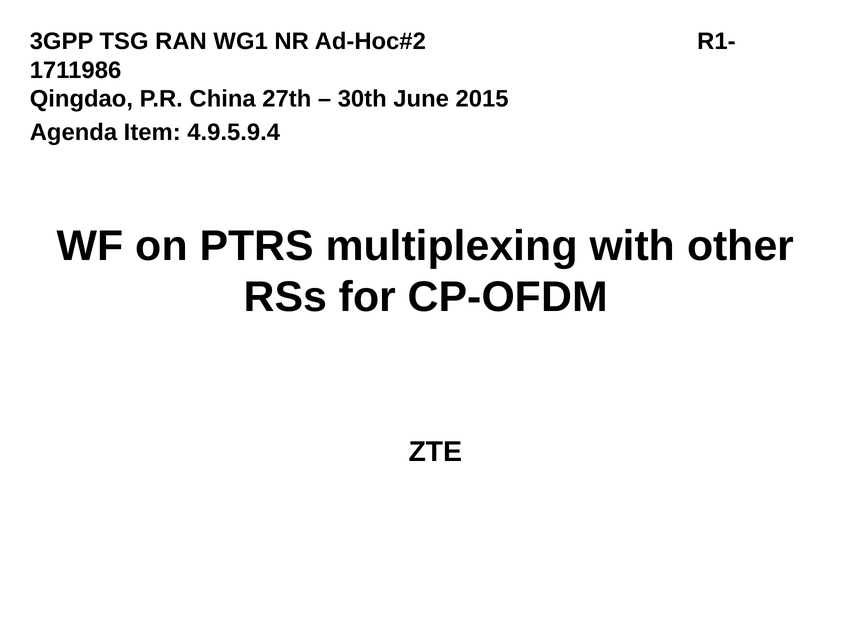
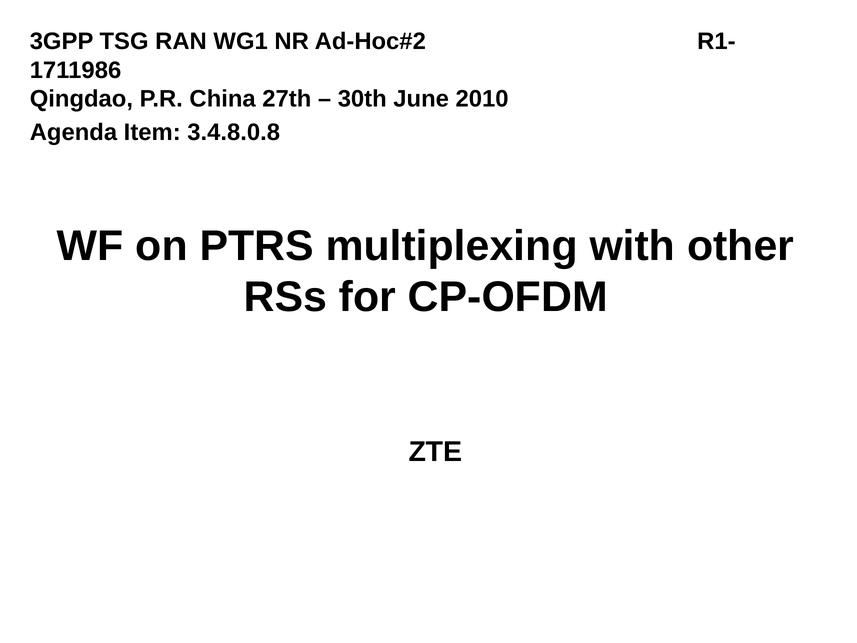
2015: 2015 -> 2010
4.9.5.9.4: 4.9.5.9.4 -> 3.4.8.0.8
